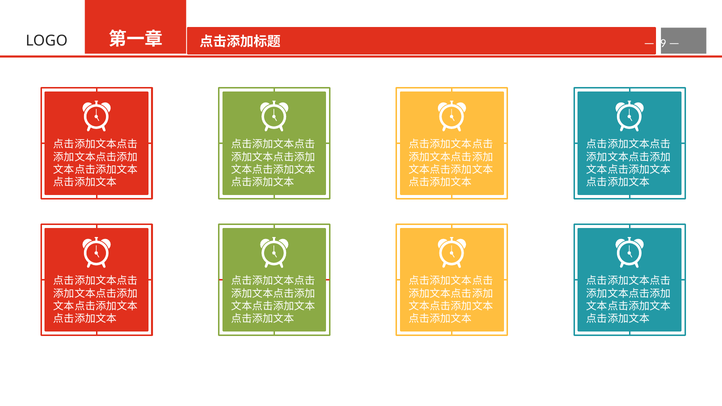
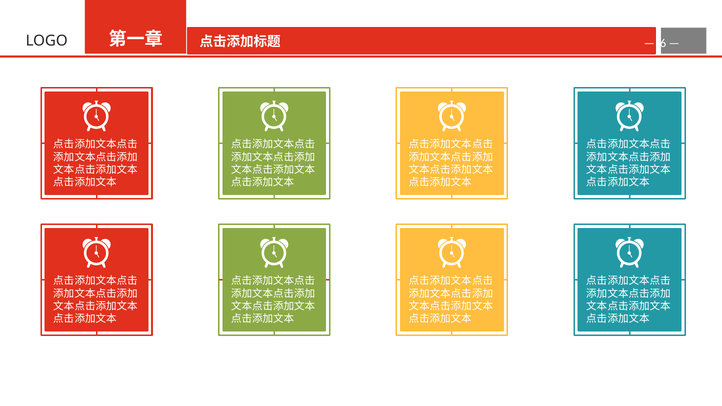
9: 9 -> 6
